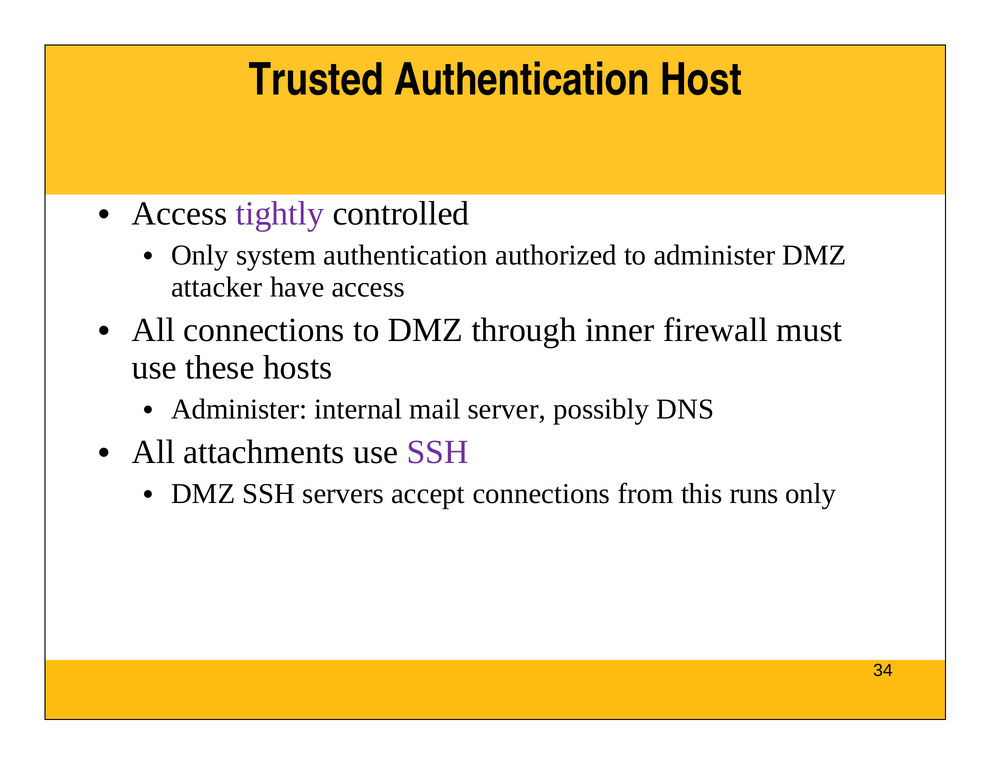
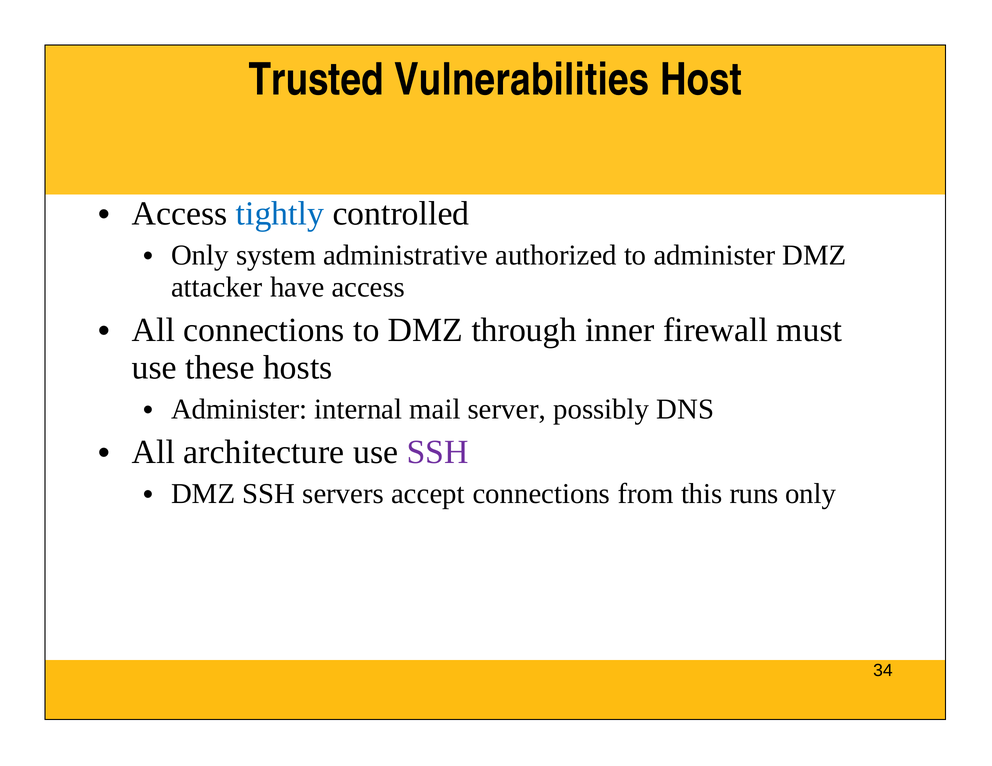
Trusted Authentication: Authentication -> Vulnerabilities
tightly colour: purple -> blue
system authentication: authentication -> administrative
attachments: attachments -> architecture
